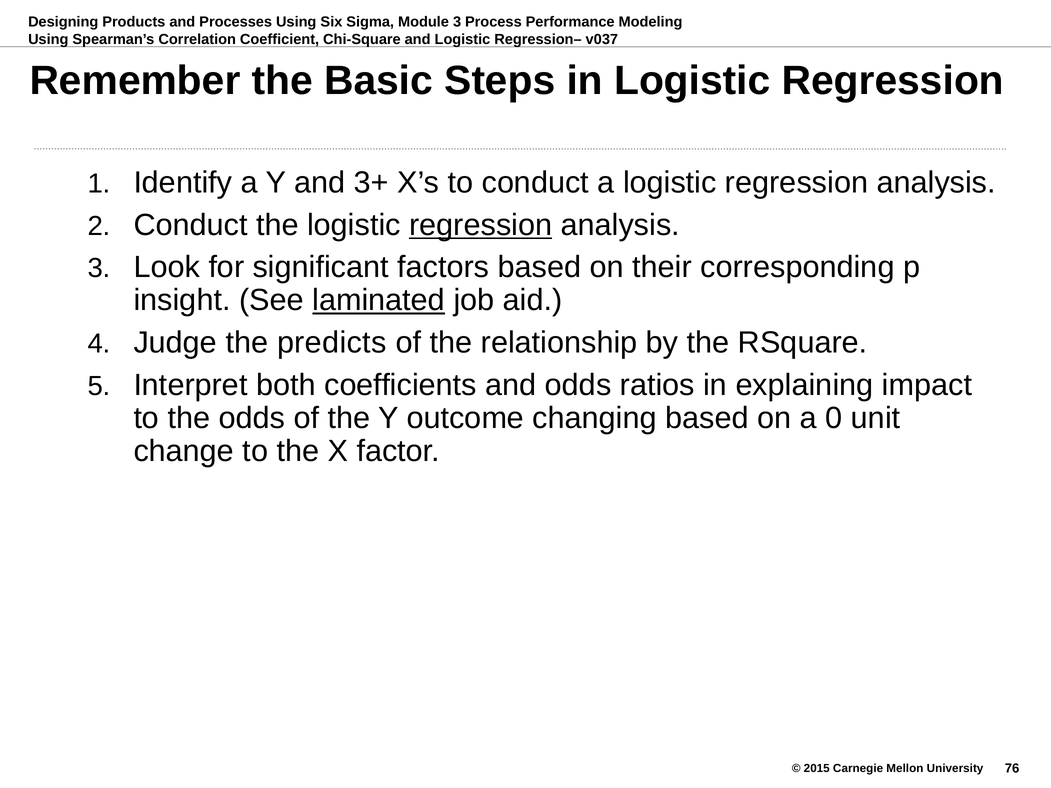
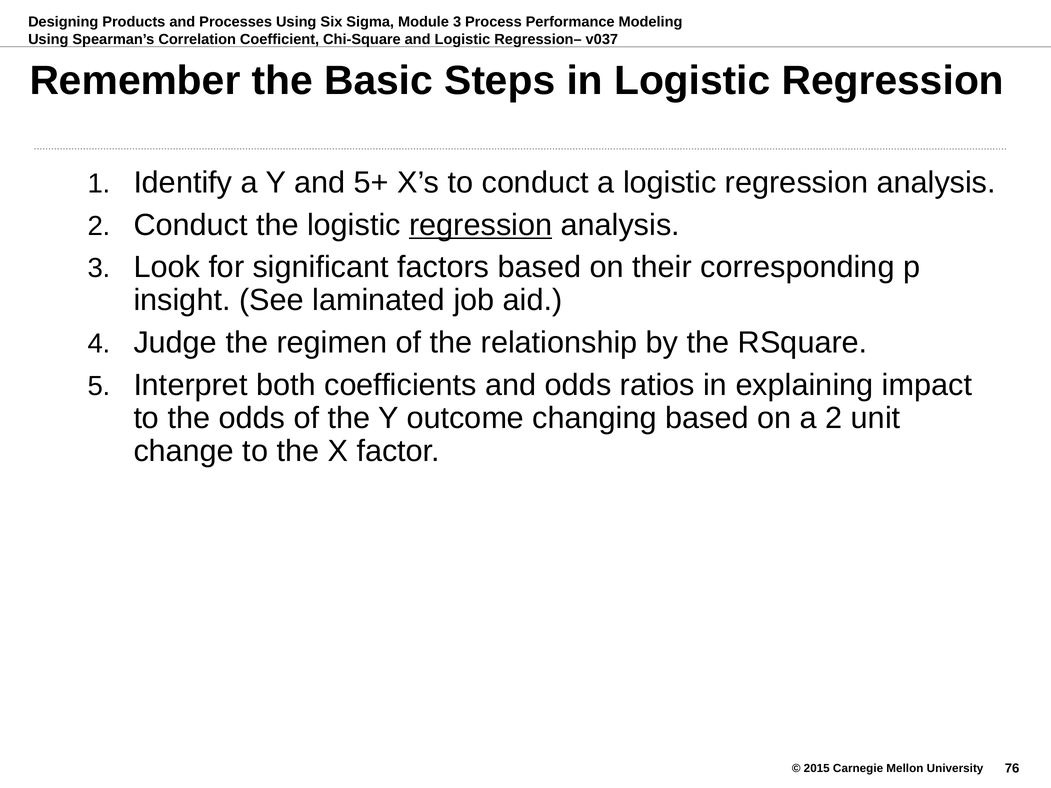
3+: 3+ -> 5+
laminated underline: present -> none
predicts: predicts -> regimen
a 0: 0 -> 2
